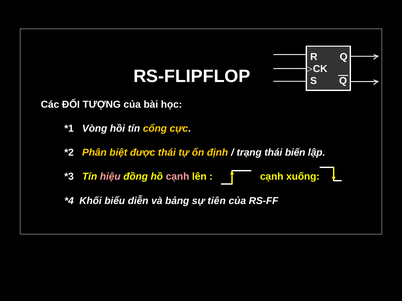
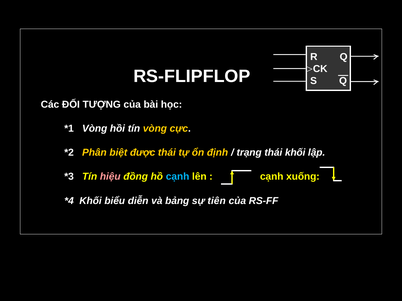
tín cổng: cổng -> vòng
thái biến: biến -> khối
cạnh at (178, 177) colour: pink -> light blue
